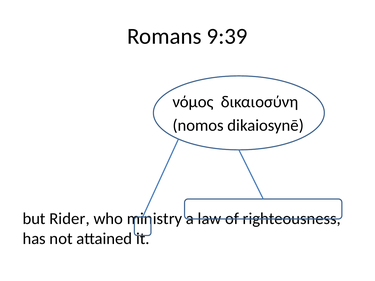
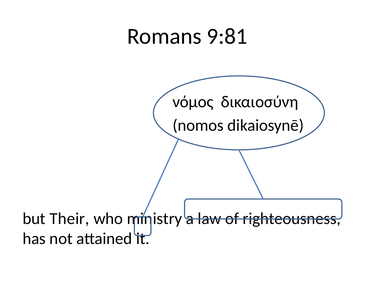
9:39: 9:39 -> 9:81
Rider: Rider -> Their
